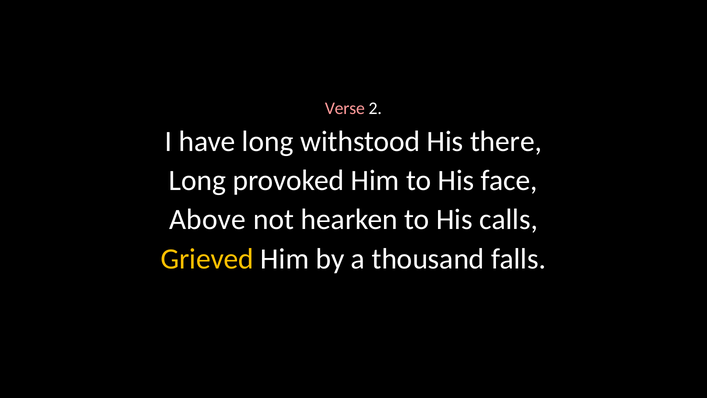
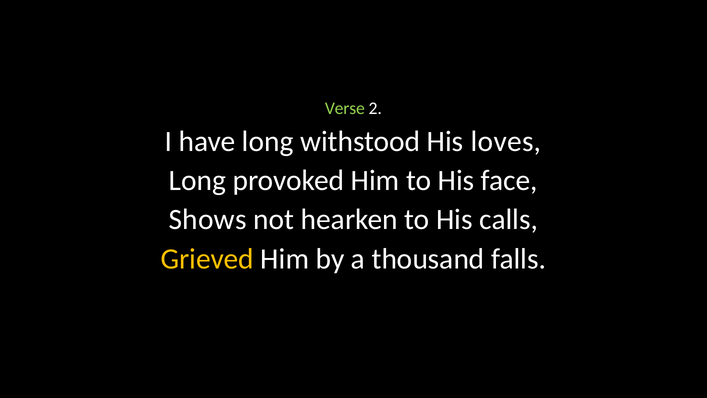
Verse colour: pink -> light green
there: there -> loves
Above: Above -> Shows
